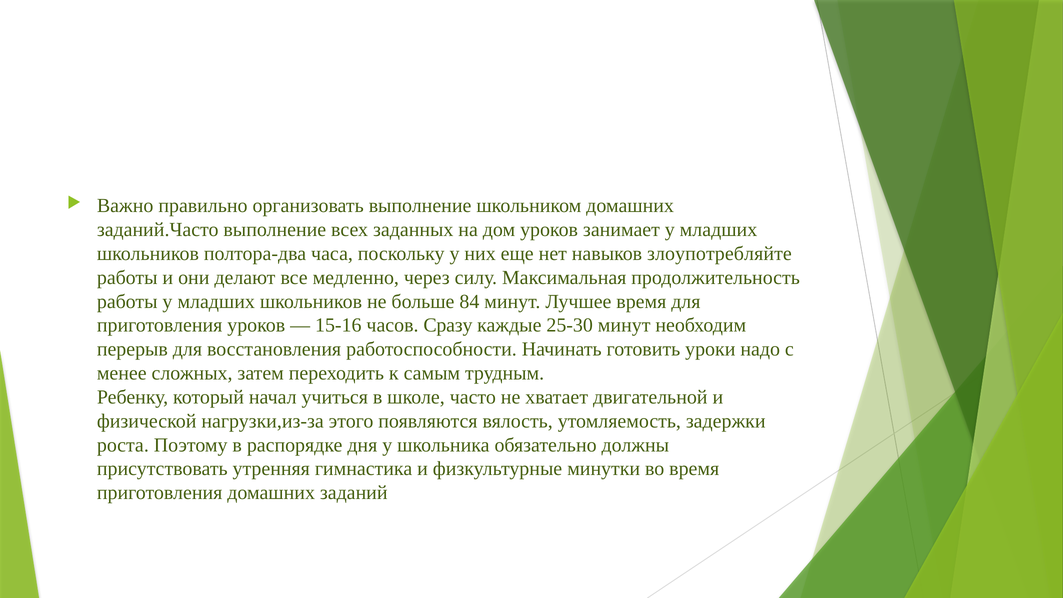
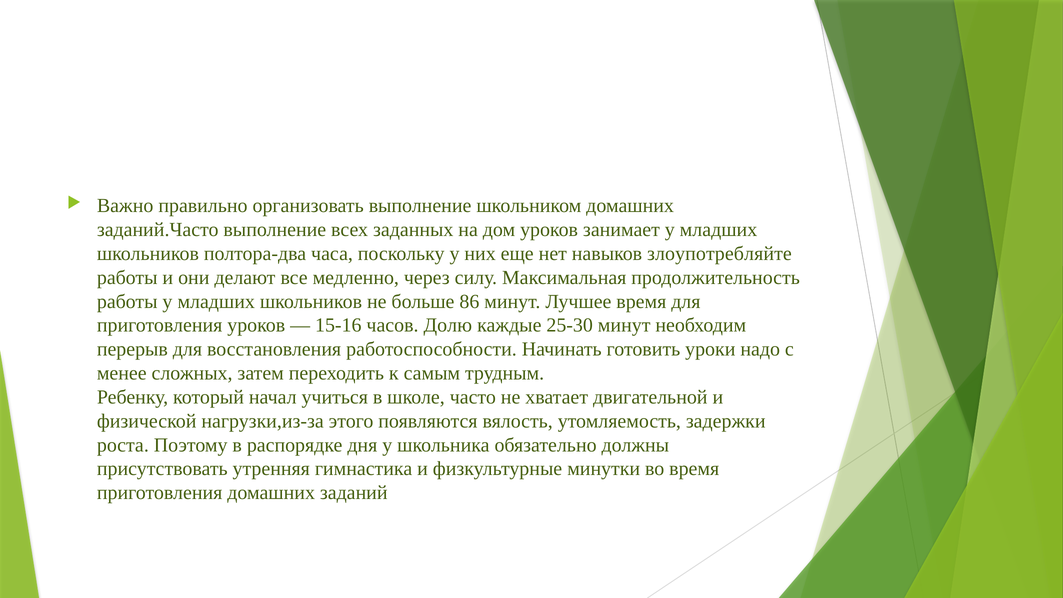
84: 84 -> 86
Сразу: Сразу -> Долю
